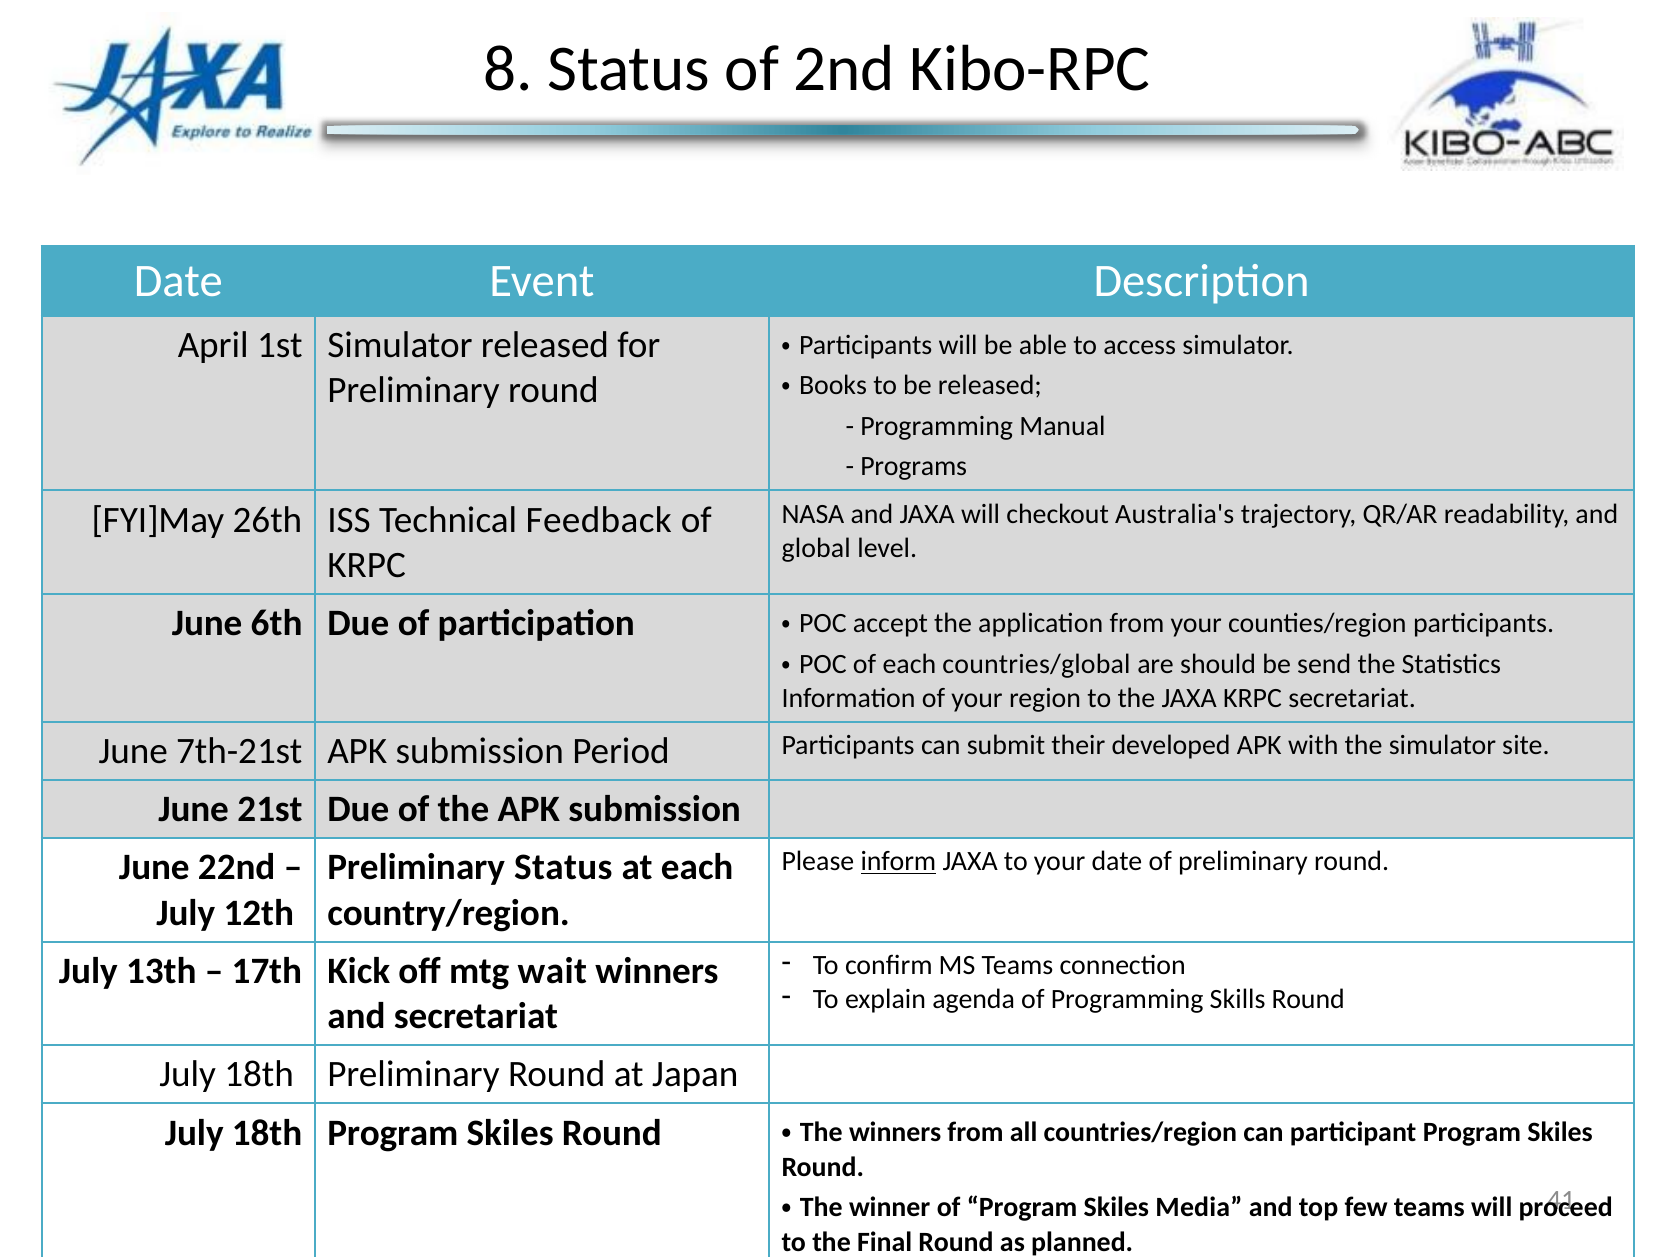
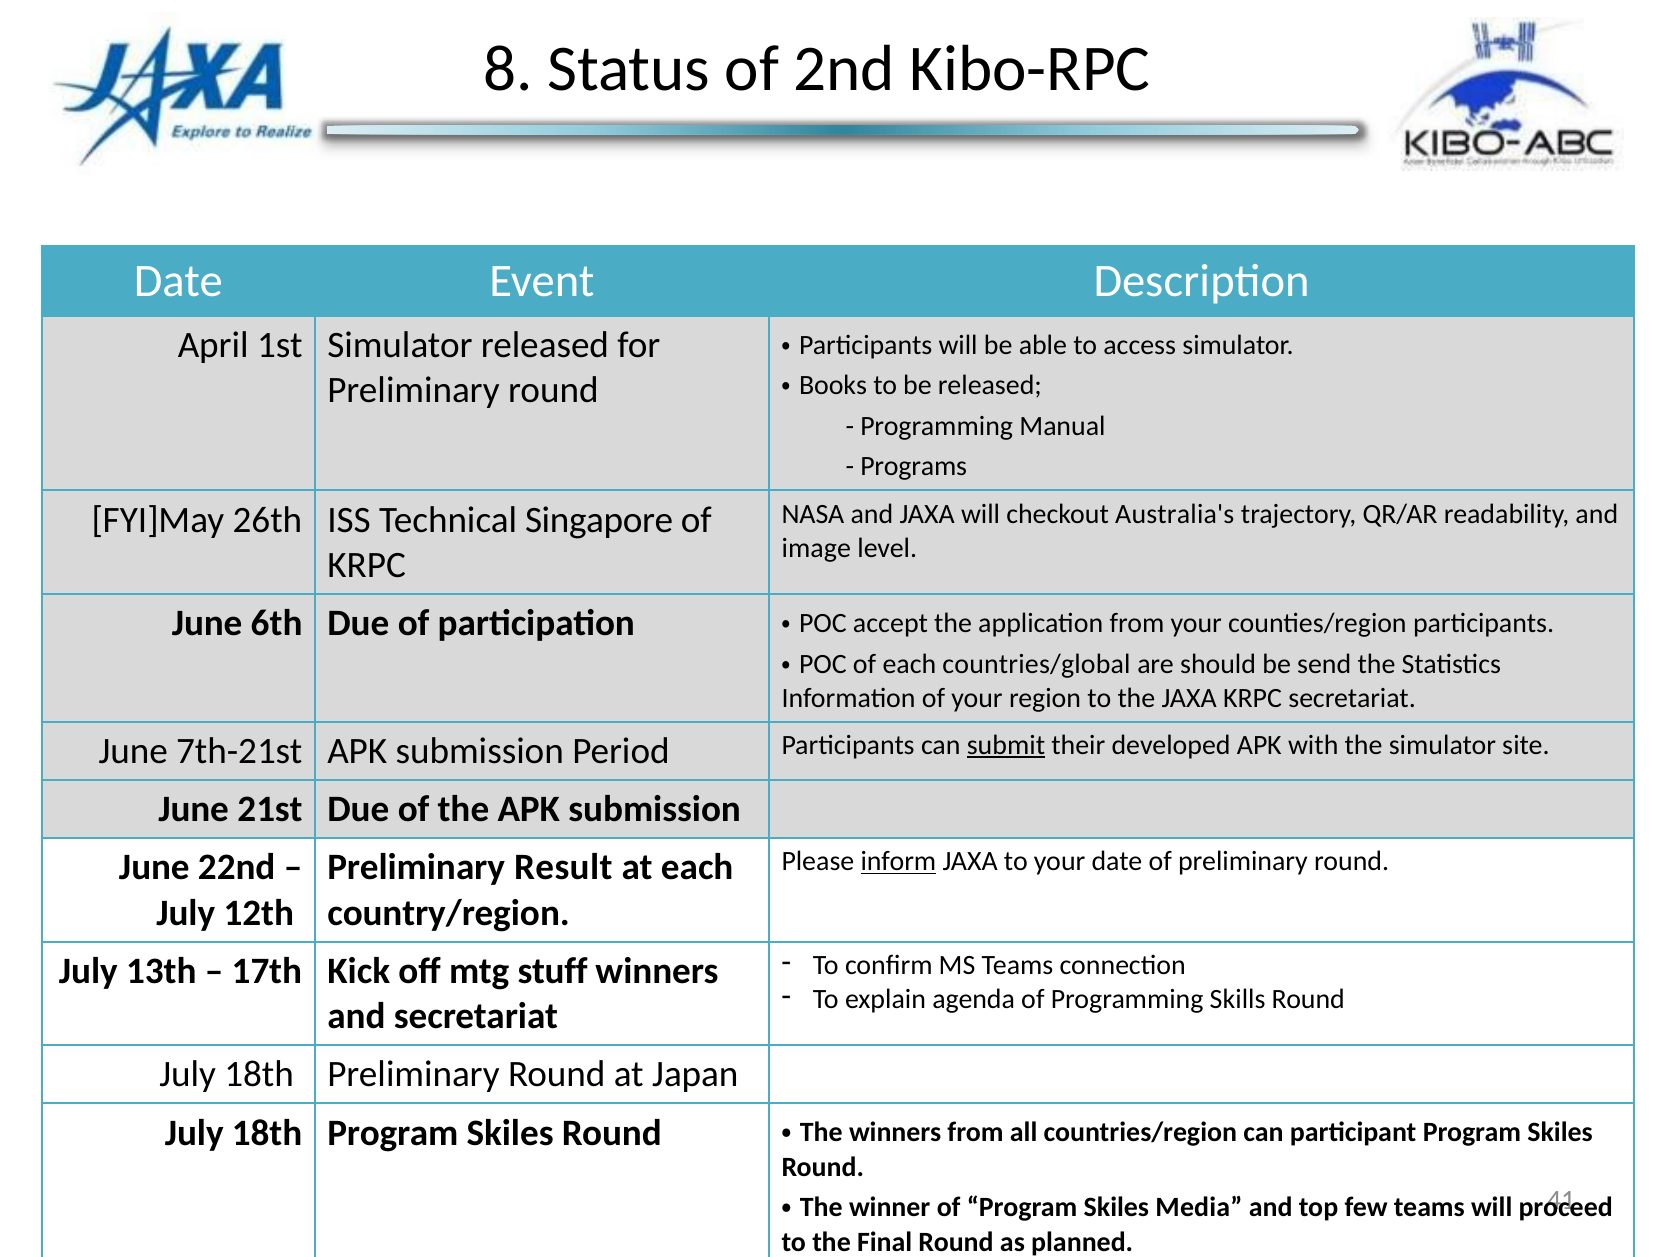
Feedback: Feedback -> Singapore
global: global -> image
submit underline: none -> present
Preliminary Status: Status -> Result
wait: wait -> stuff
